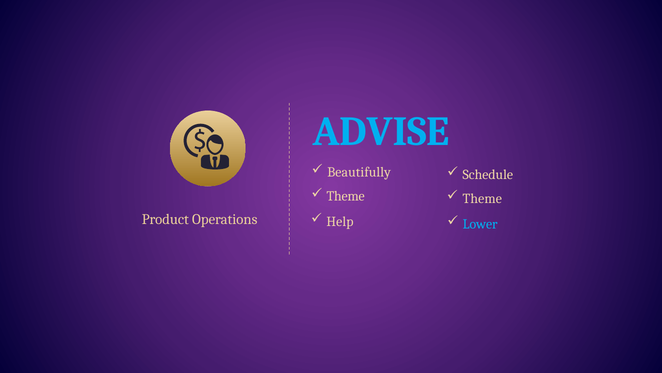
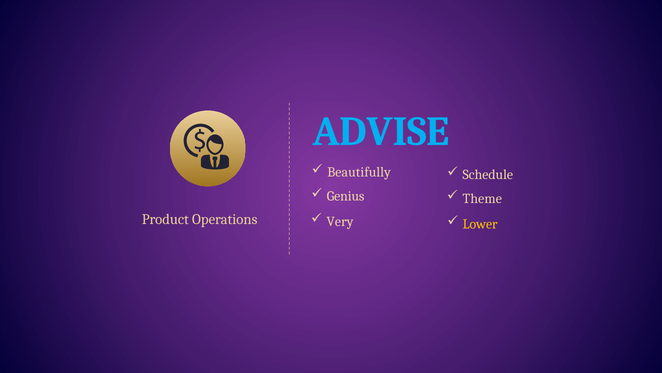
Theme at (346, 196): Theme -> Genius
Help: Help -> Very
Lower colour: light blue -> yellow
